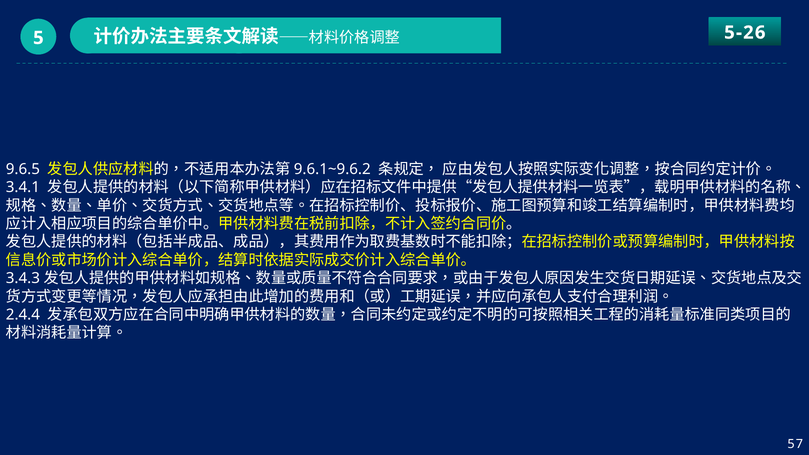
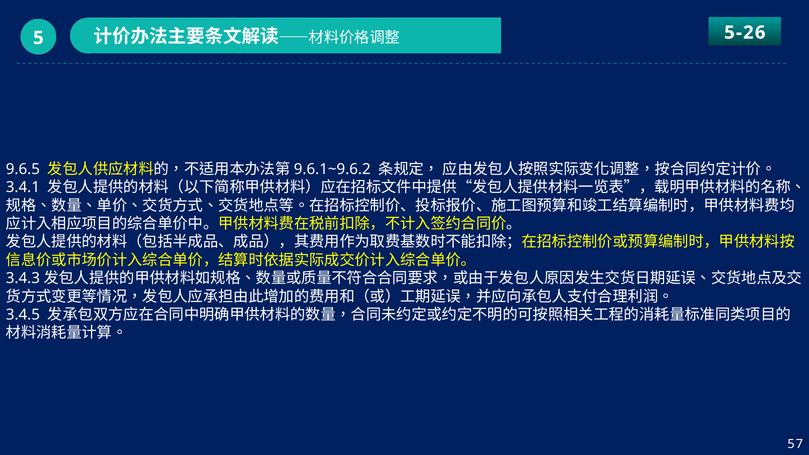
2.4.4: 2.4.4 -> 3.4.5
